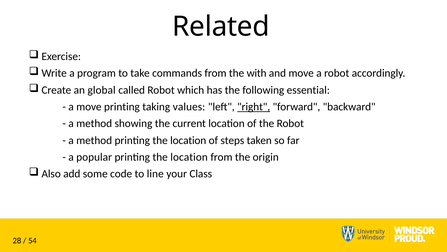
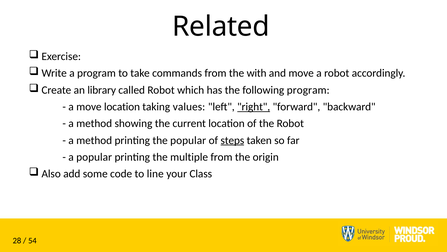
global: global -> library
following essential: essential -> program
move printing: printing -> location
method printing the location: location -> popular
steps underline: none -> present
location at (189, 157): location -> multiple
